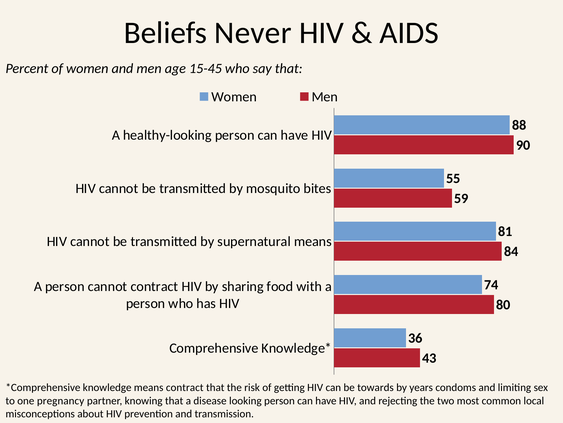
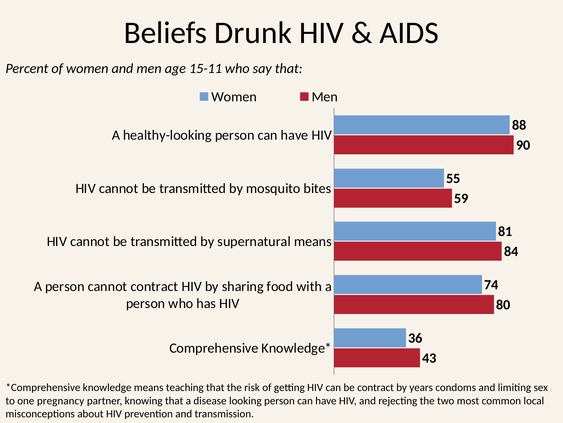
Never: Never -> Drunk
15-45: 15-45 -> 15-11
means contract: contract -> teaching
be towards: towards -> contract
